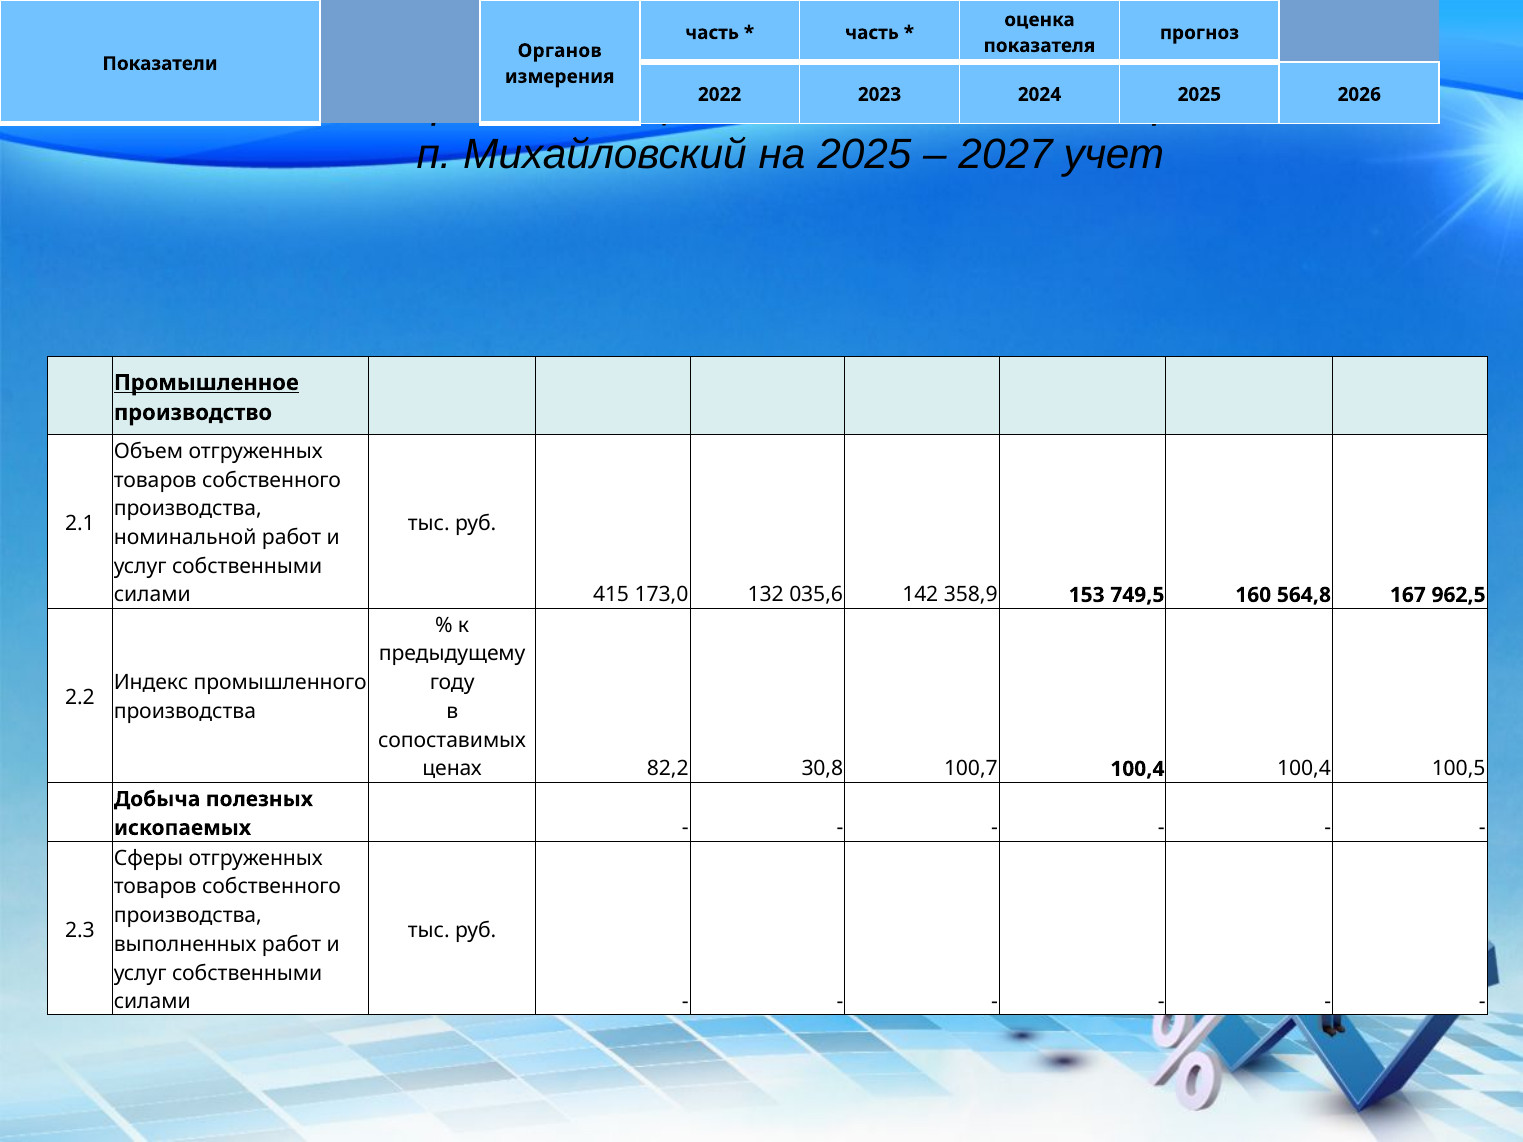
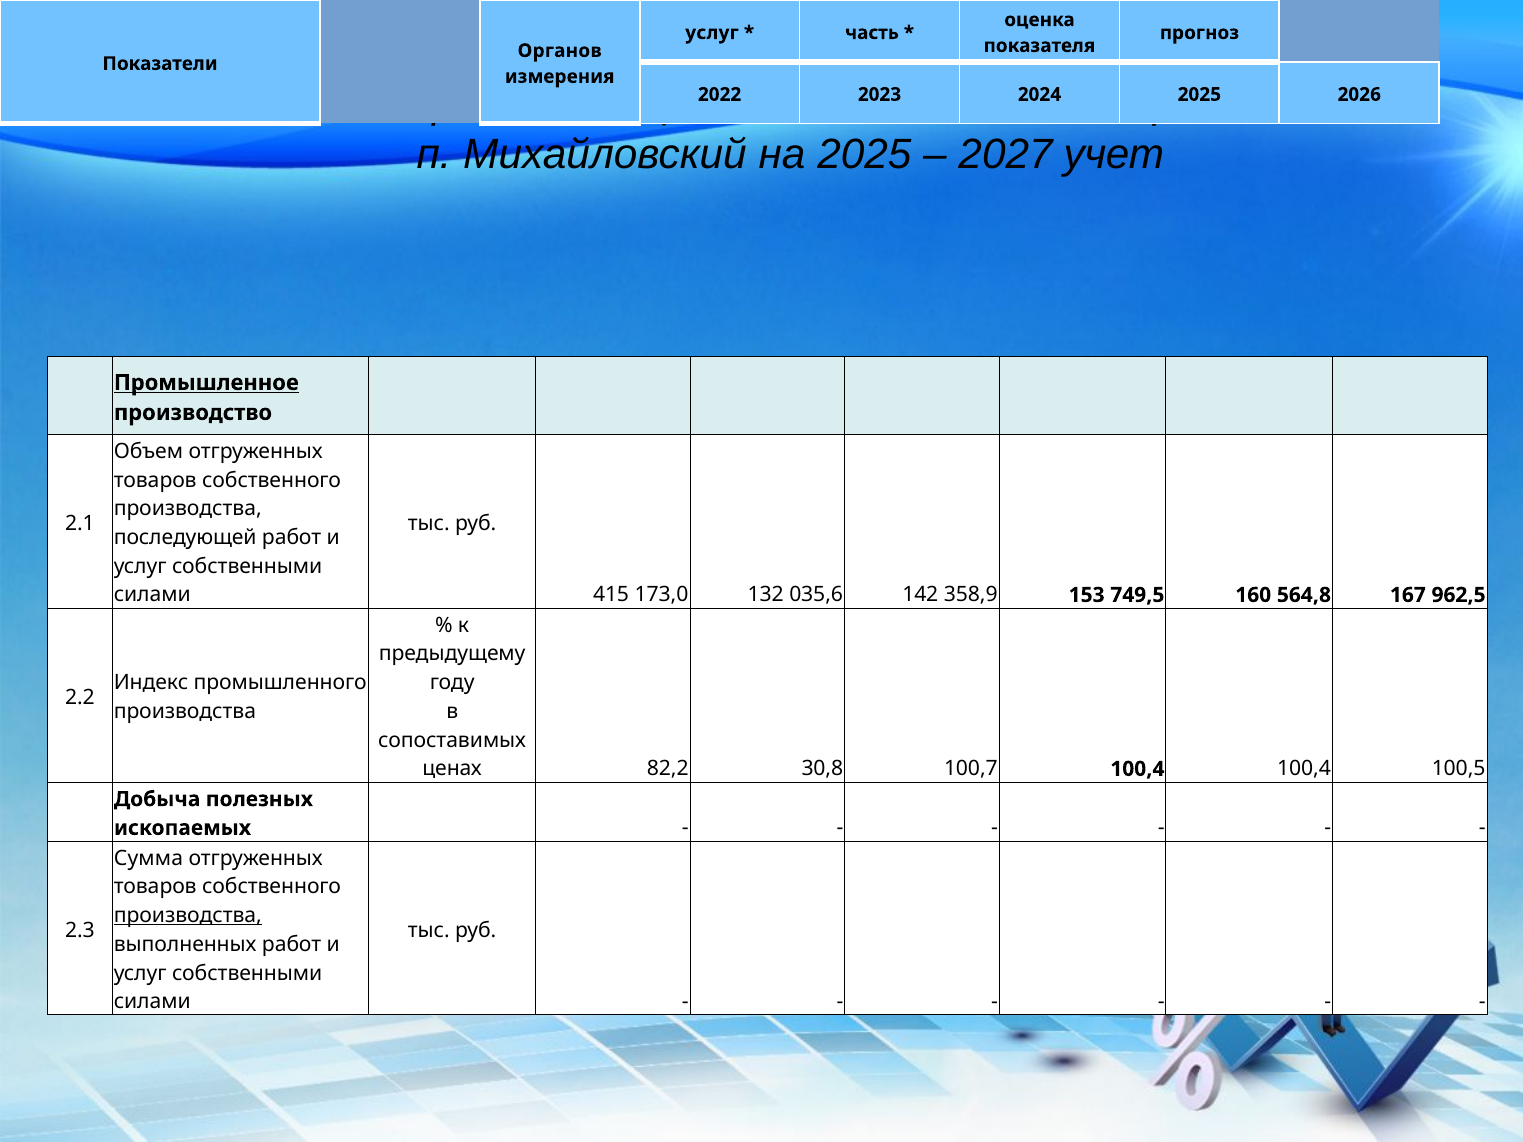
часть at (712, 33): часть -> услуг
номинальной: номинальной -> последующей
Сферы: Сферы -> Сумма
производства at (188, 916) underline: none -> present
